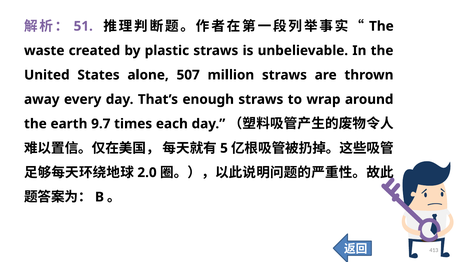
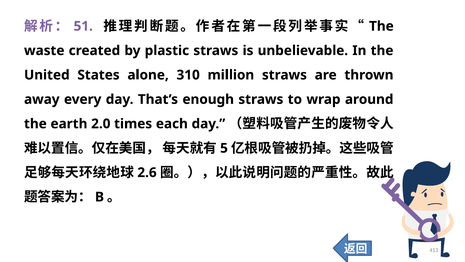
507: 507 -> 310
9.7: 9.7 -> 2.0
2.0: 2.0 -> 2.6
